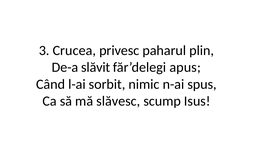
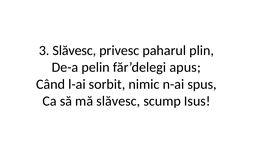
3 Crucea: Crucea -> Slăvesc
slăvit: slăvit -> pelin
